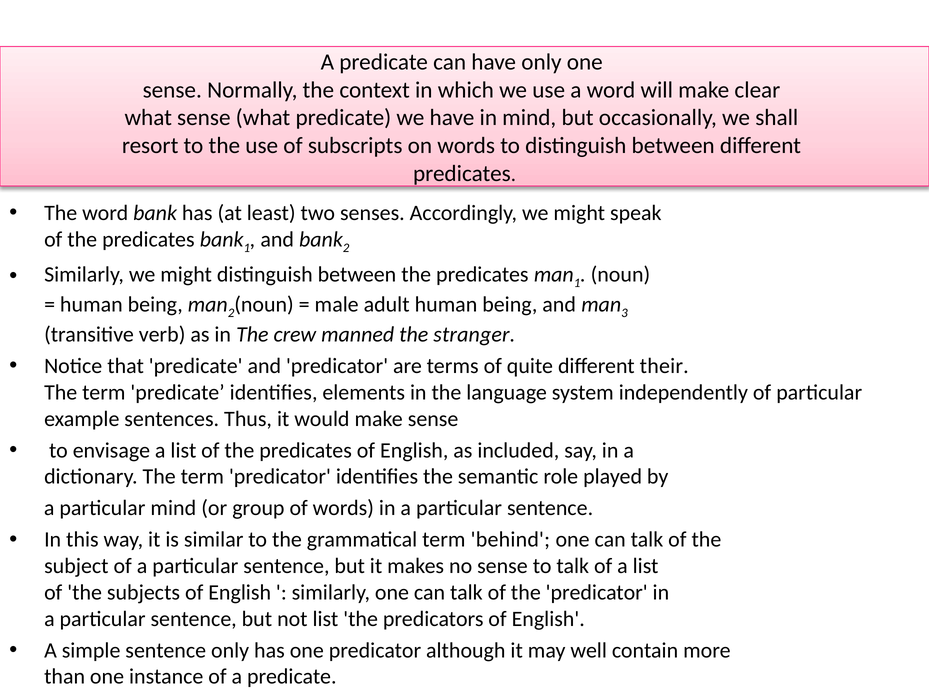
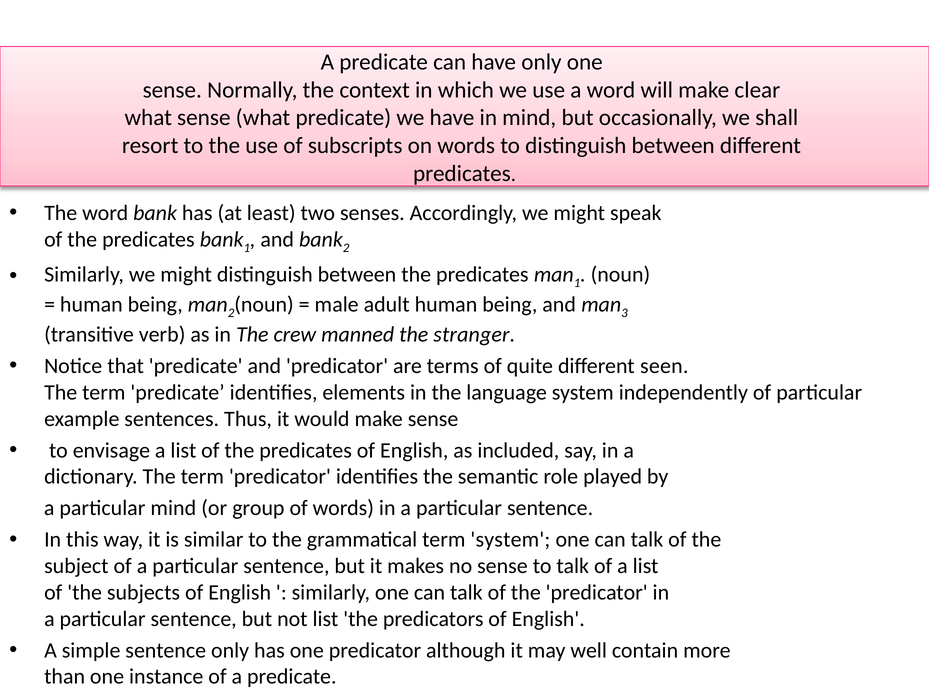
their: their -> seen
term behind: behind -> system
